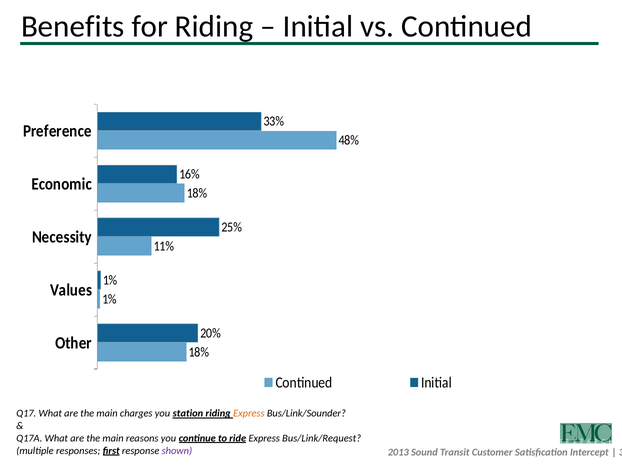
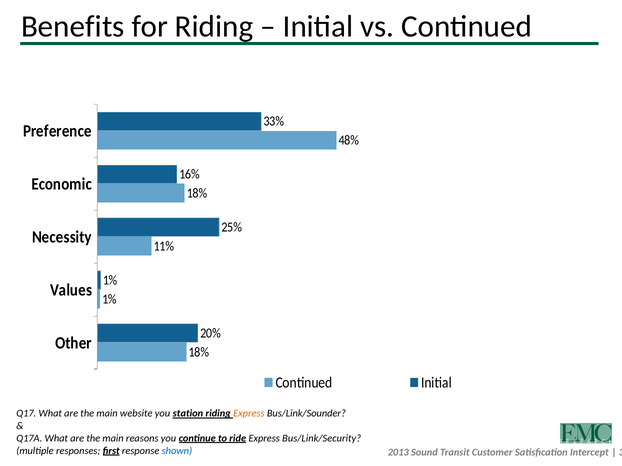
charges: charges -> website
Bus/Link/Request: Bus/Link/Request -> Bus/Link/Security
shown colour: purple -> blue
